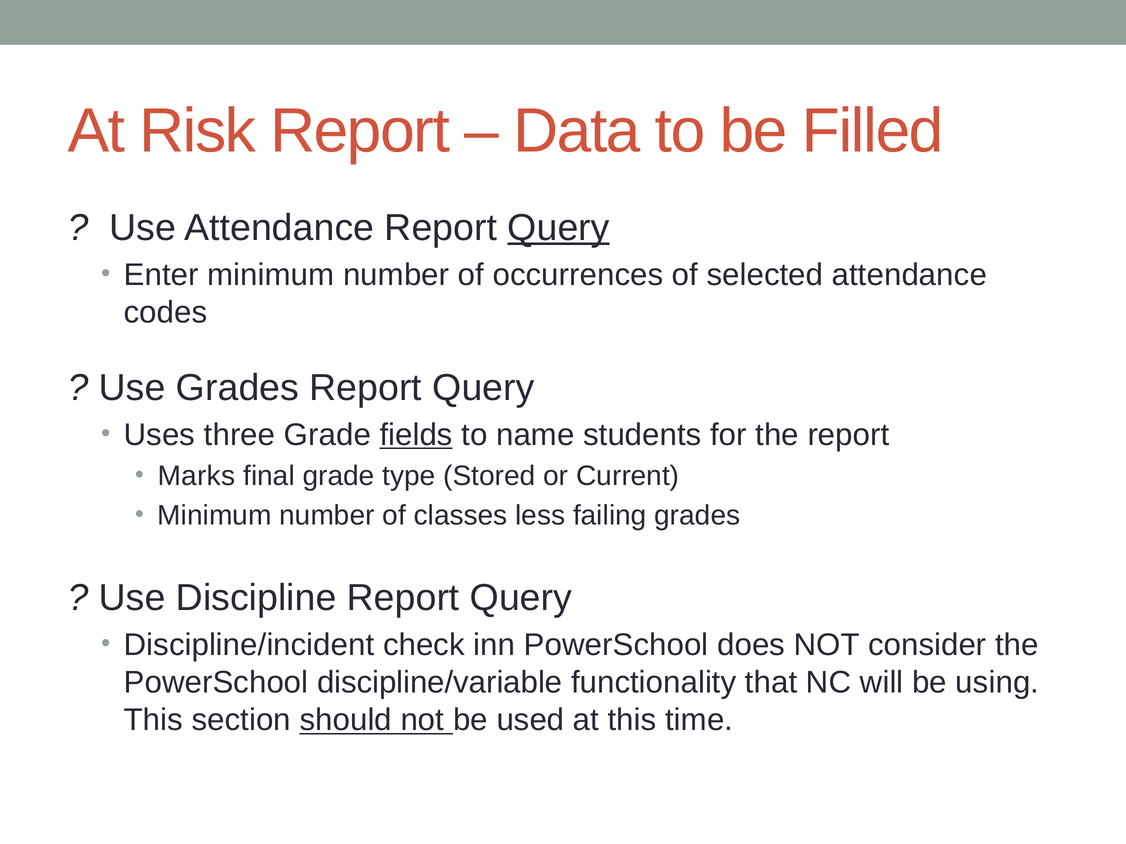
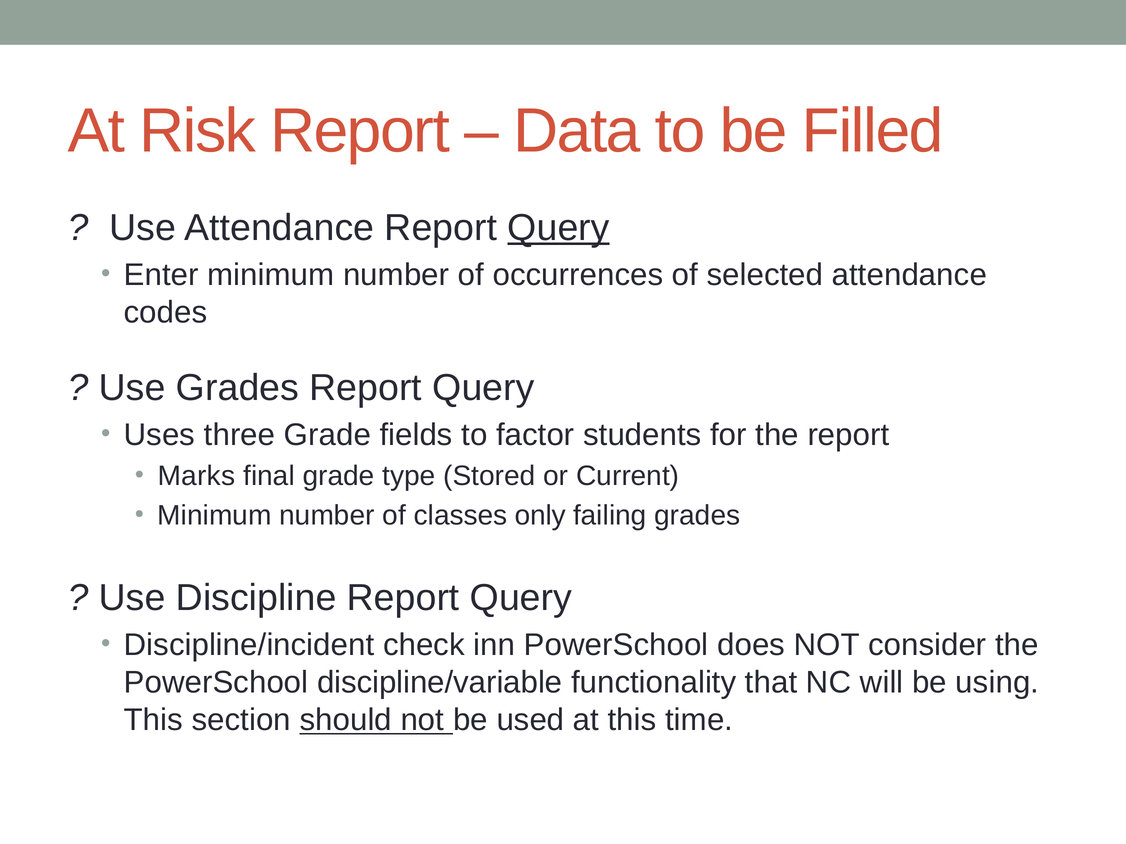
fields underline: present -> none
name: name -> factor
less: less -> only
